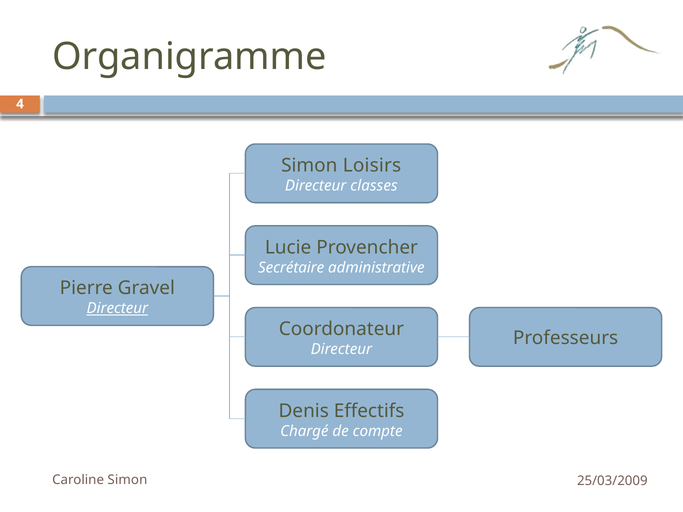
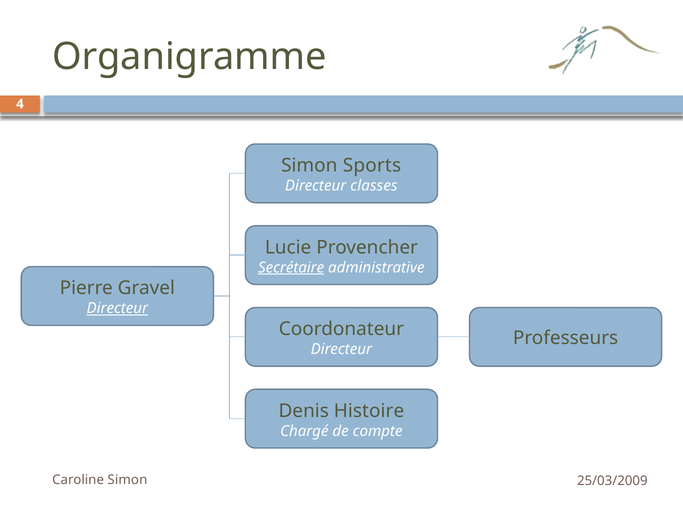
Loisirs: Loisirs -> Sports
Secrétaire underline: none -> present
Effectifs: Effectifs -> Histoire
